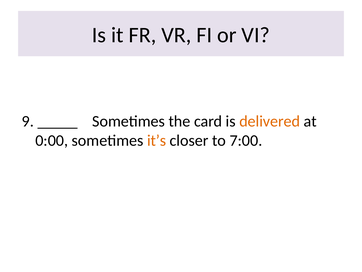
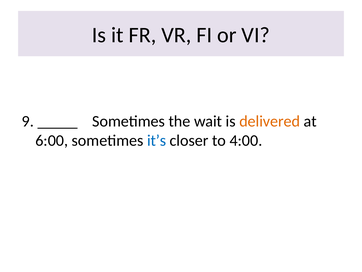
card: card -> wait
0:00: 0:00 -> 6:00
it’s colour: orange -> blue
7:00: 7:00 -> 4:00
